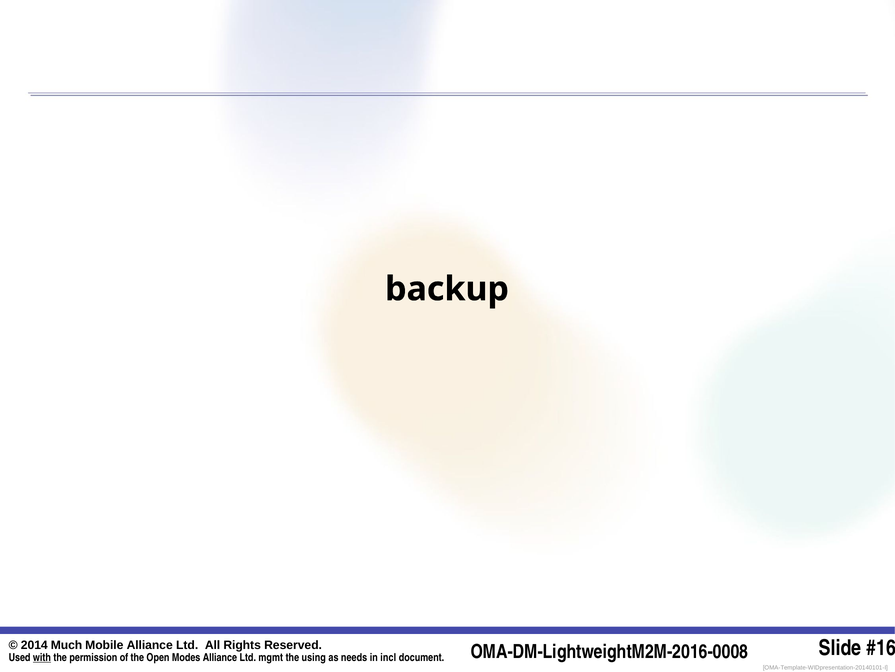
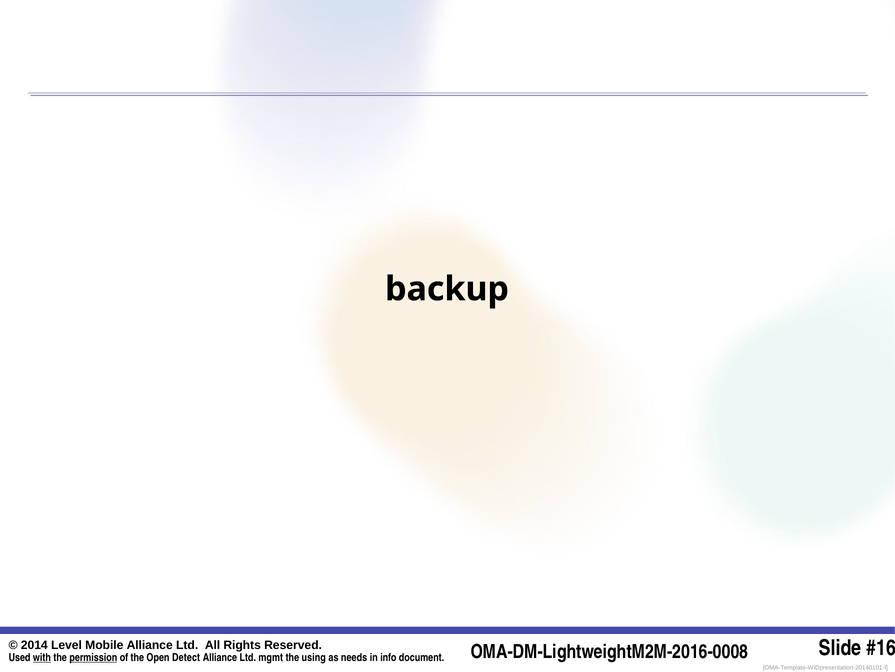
Much: Much -> Level
permission underline: none -> present
Modes: Modes -> Detect
incl: incl -> info
